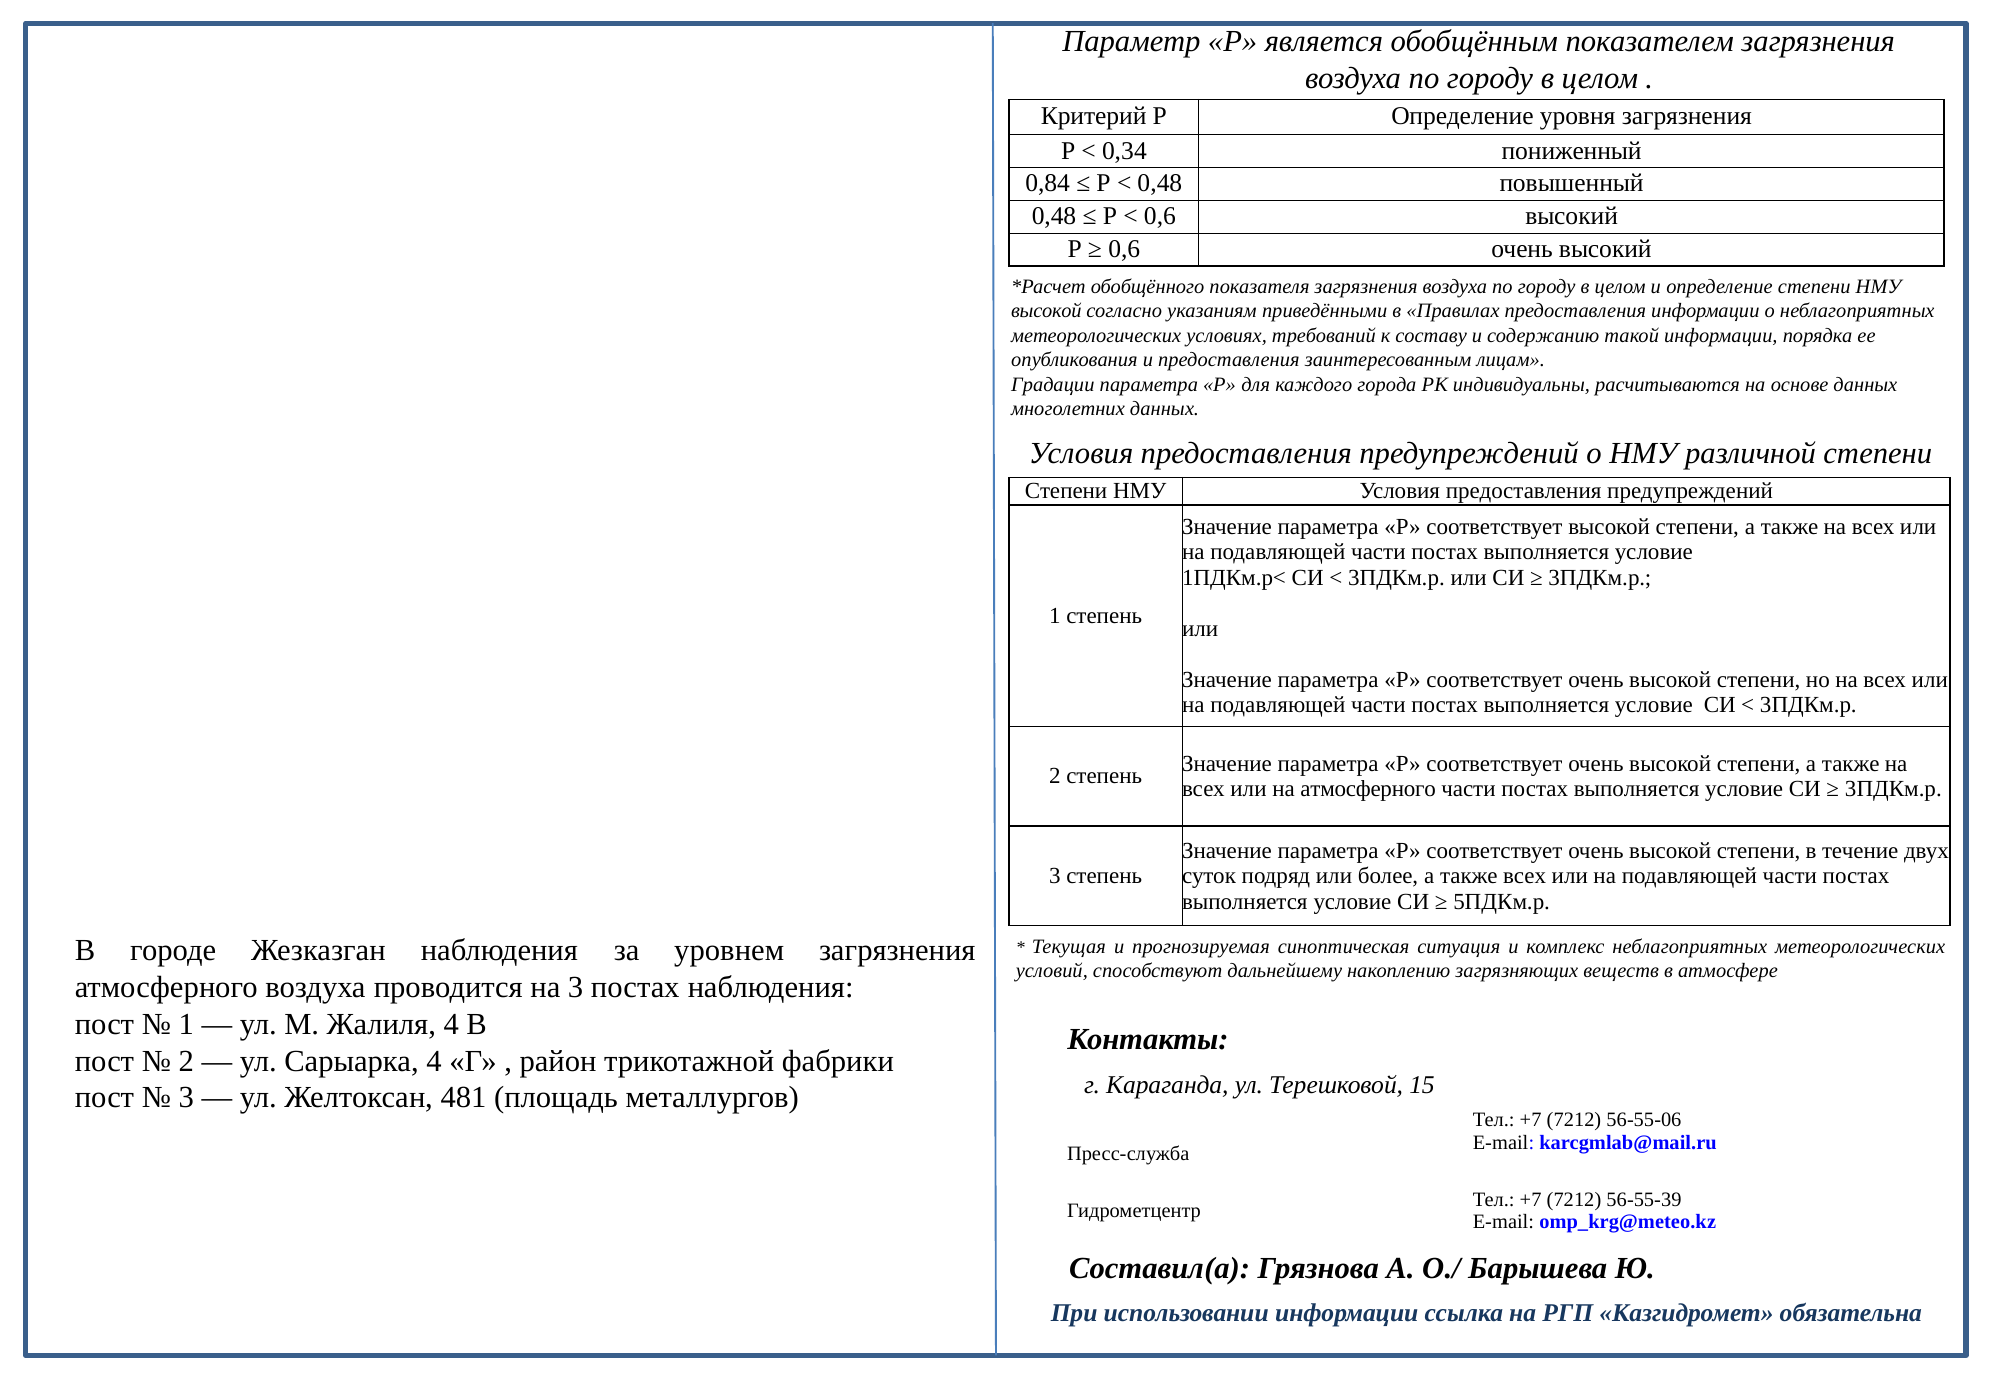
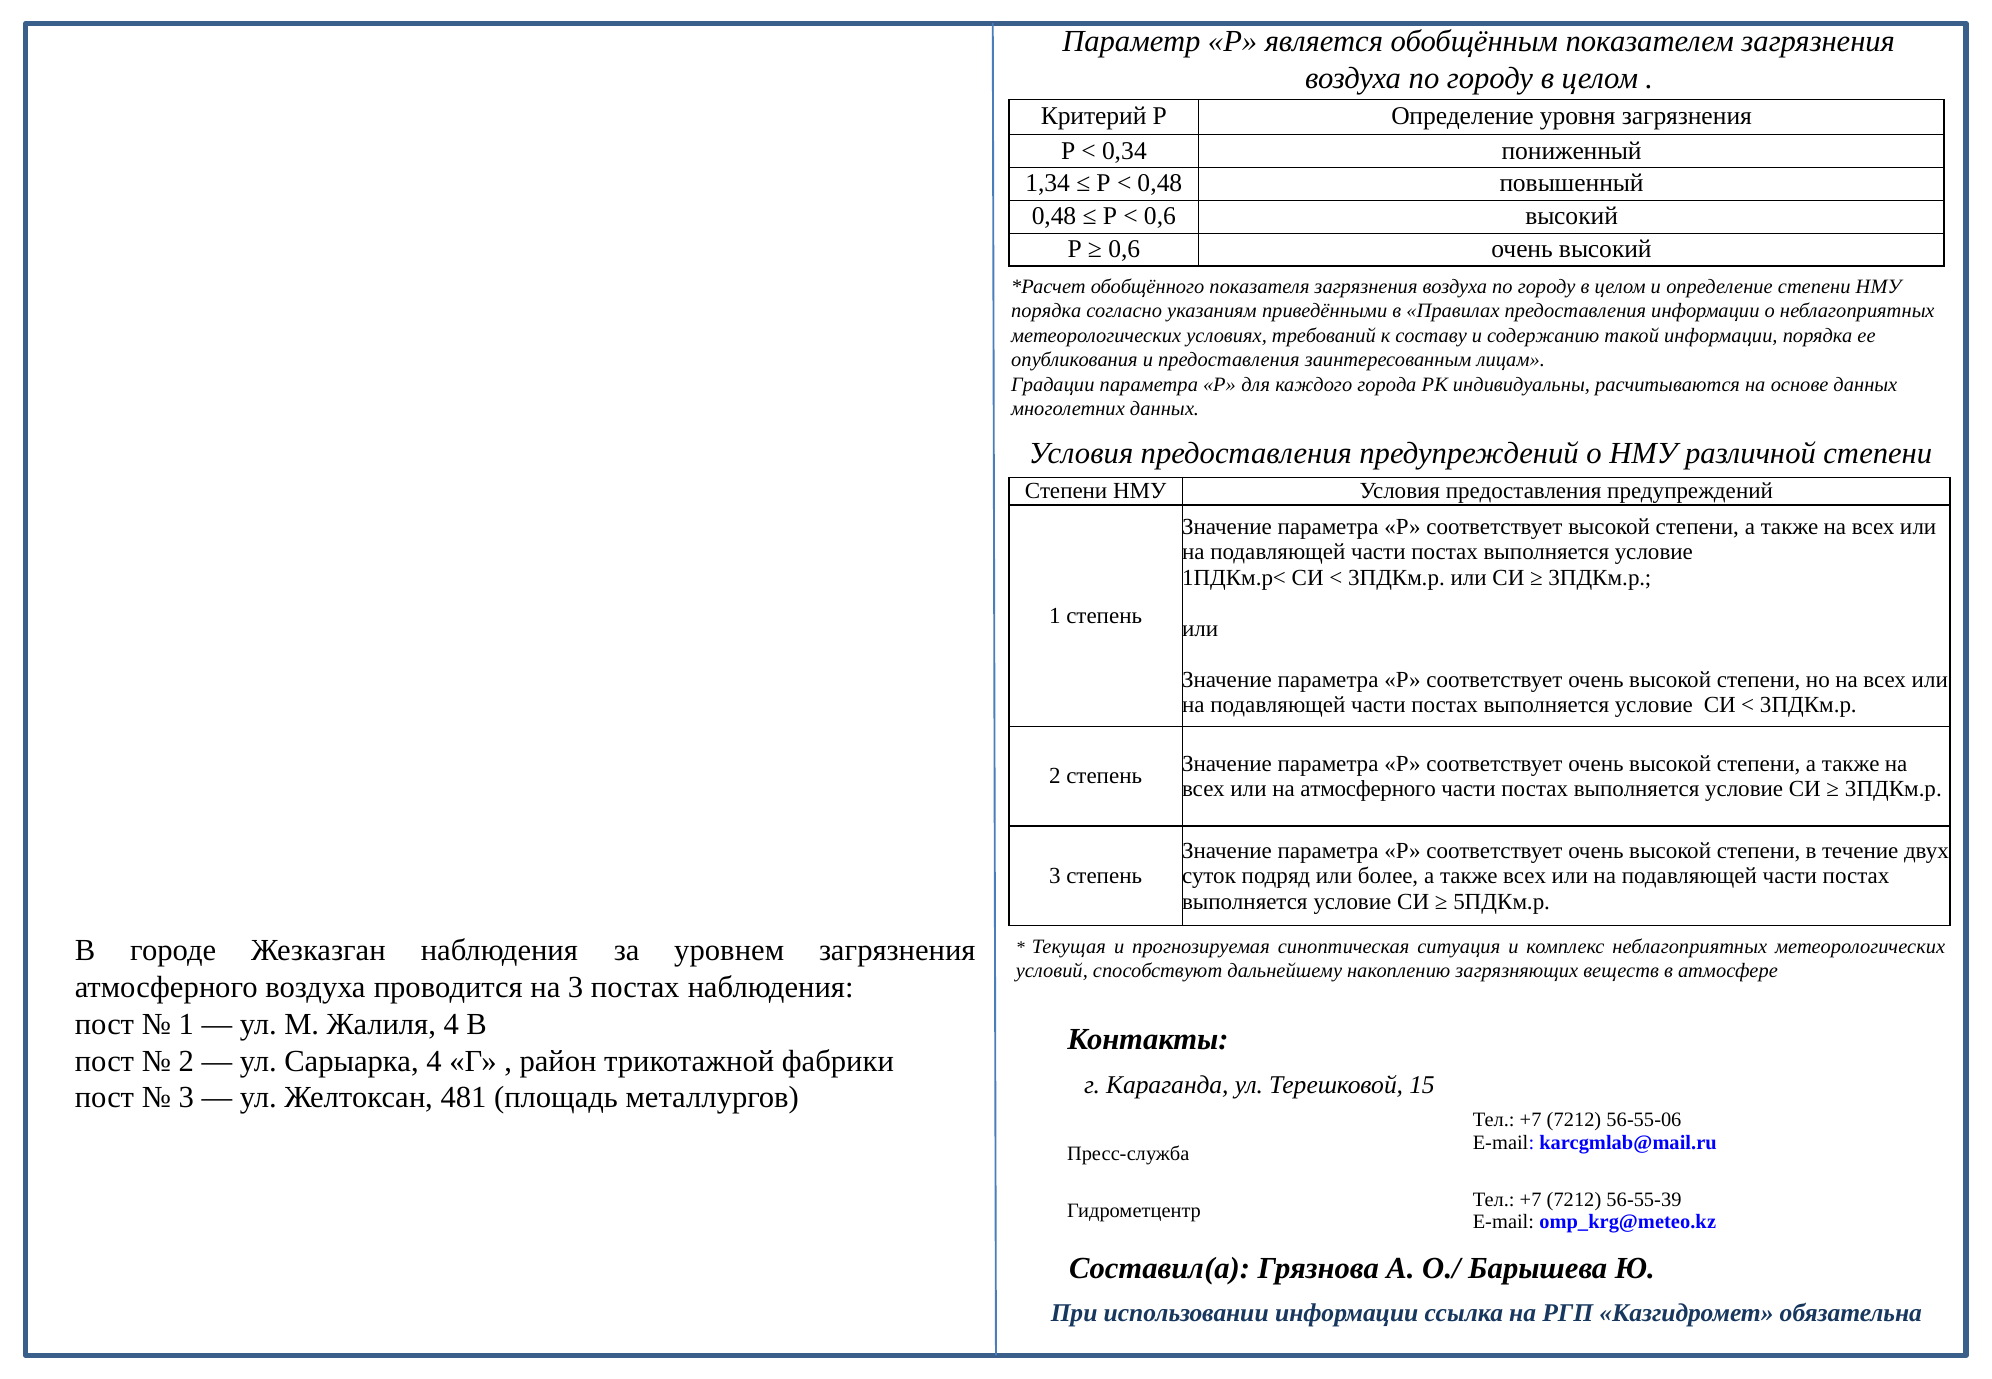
0,84: 0,84 -> 1,34
высокой at (1046, 311): высокой -> порядка
